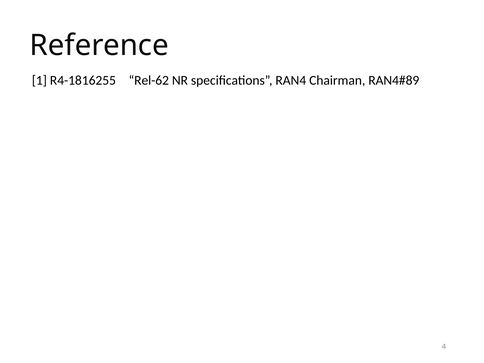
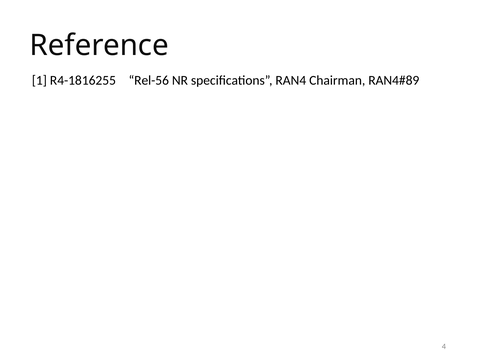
Rel-62: Rel-62 -> Rel-56
